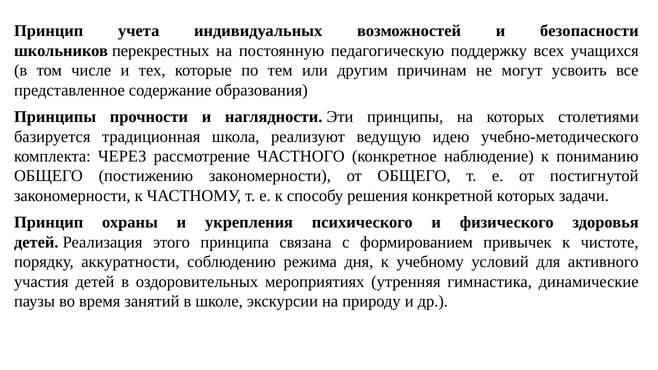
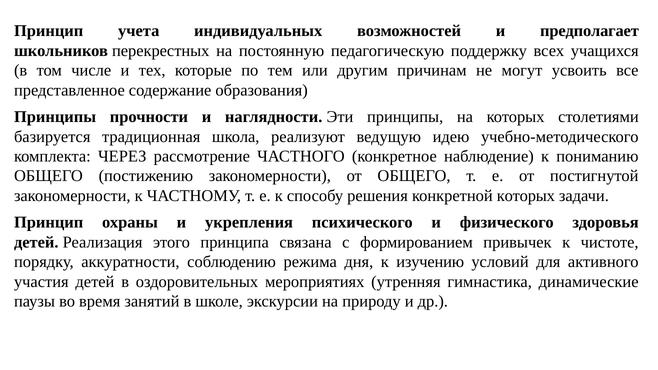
безопасности: безопасности -> предполагает
учебному: учебному -> изучению
